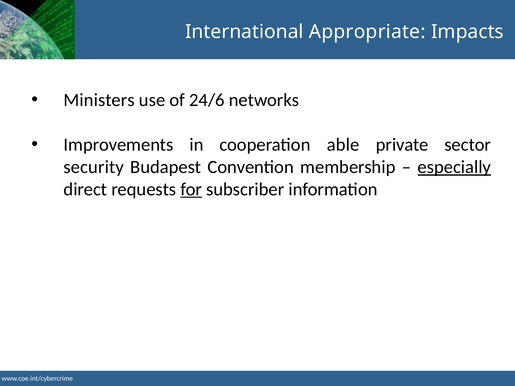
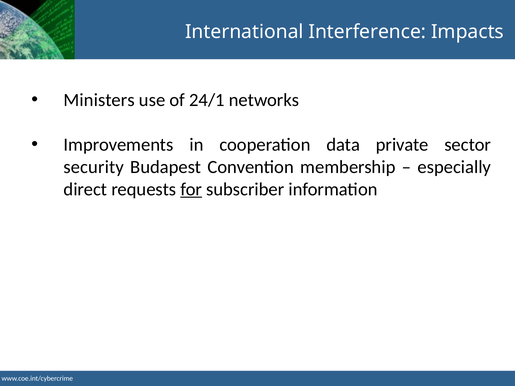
Appropriate: Appropriate -> Interference
24/6: 24/6 -> 24/1
able: able -> data
especially underline: present -> none
